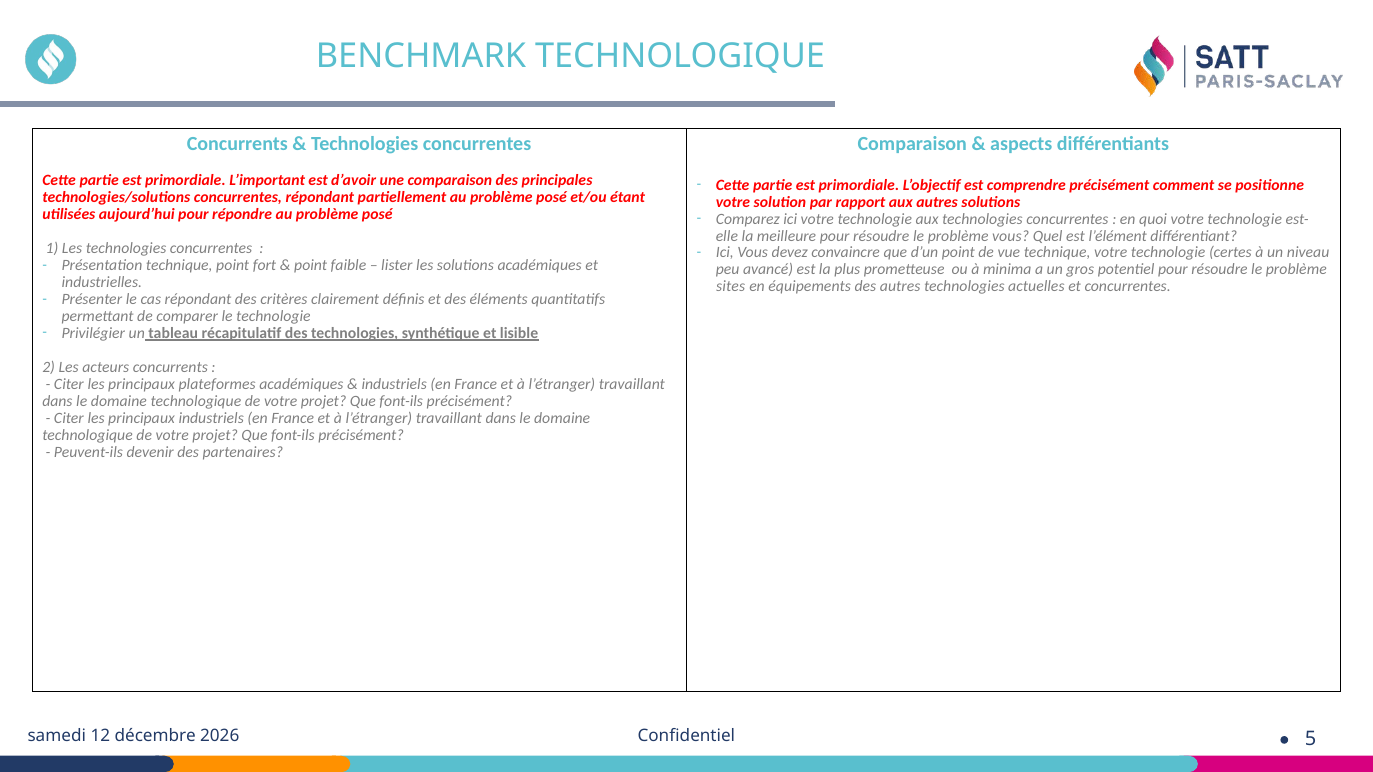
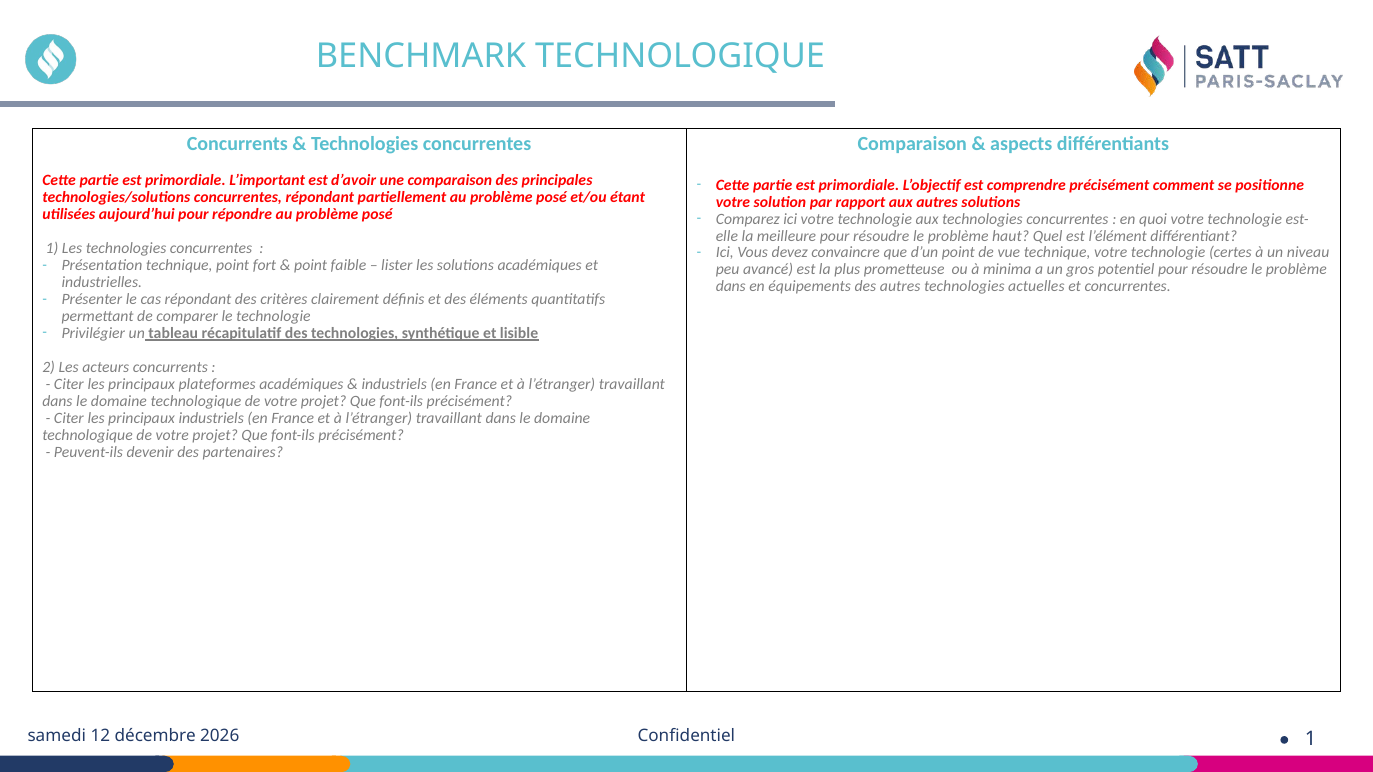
problème vous: vous -> haut
sites at (731, 287): sites -> dans
5 at (1311, 739): 5 -> 1
